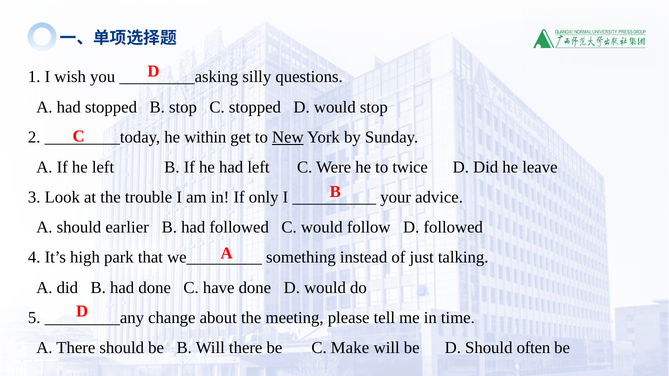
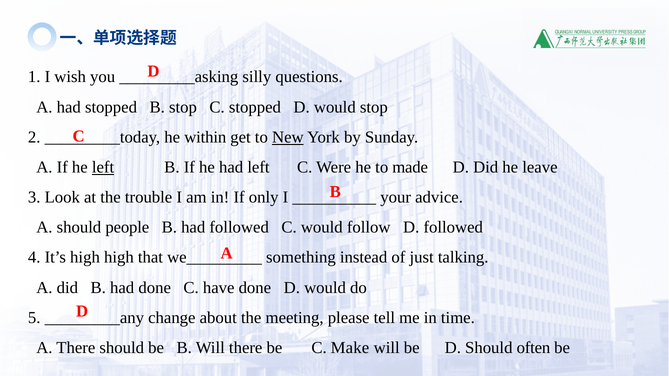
left at (103, 167) underline: none -> present
twice: twice -> made
earlier: earlier -> people
high park: park -> high
